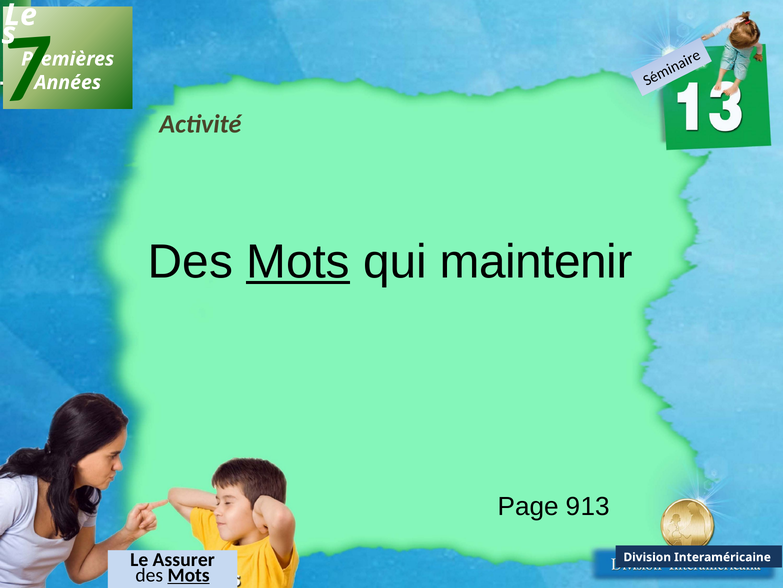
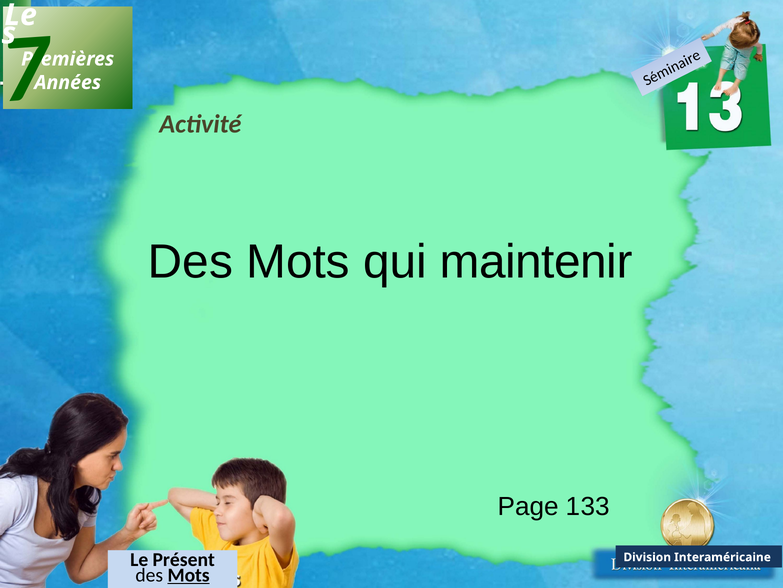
Mots at (298, 262) underline: present -> none
913: 913 -> 133
Assurer: Assurer -> Présent
